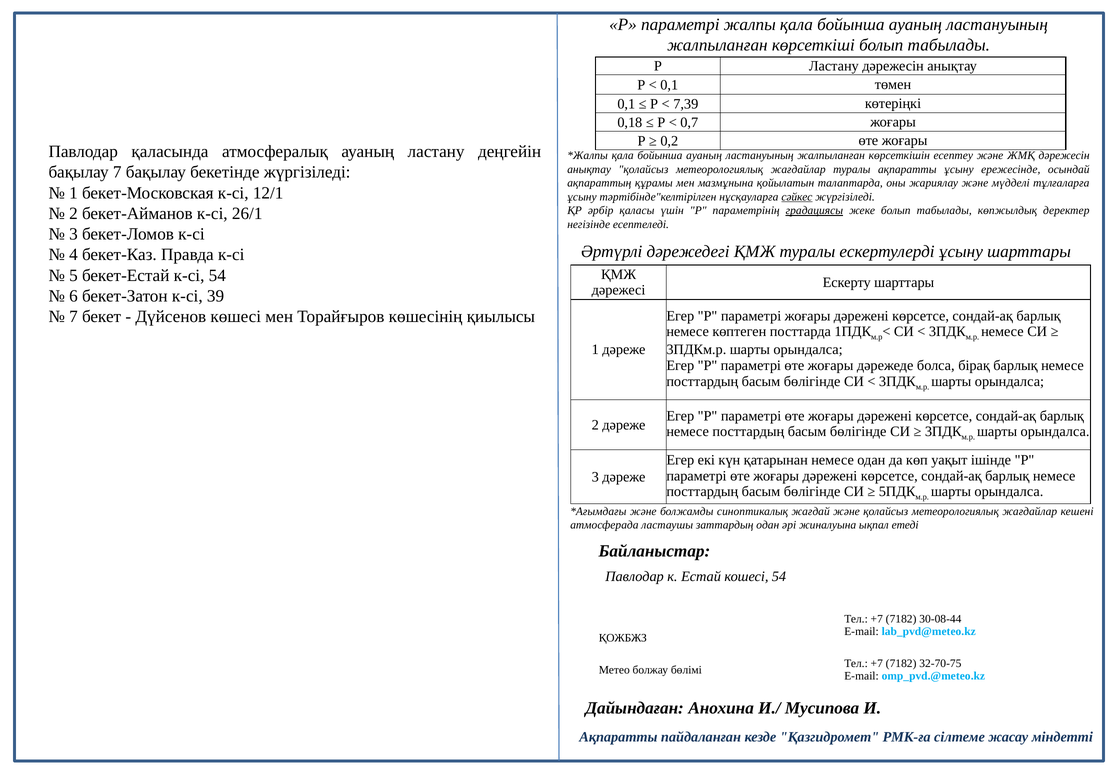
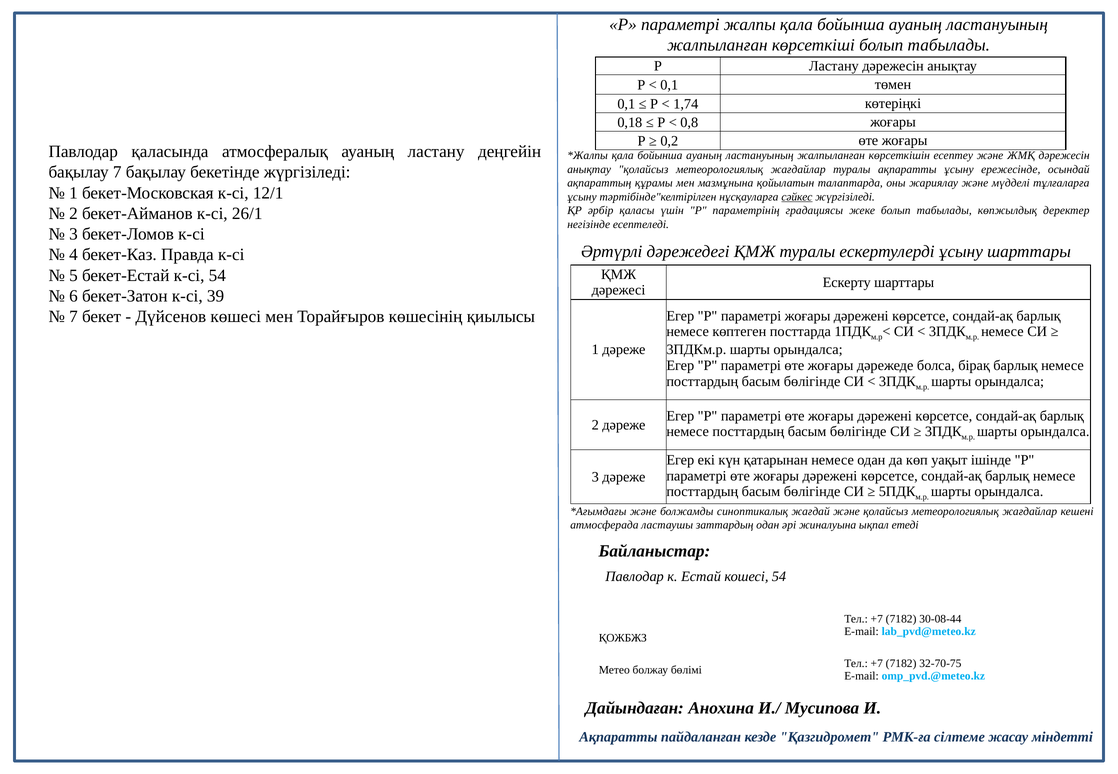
7,39: 7,39 -> 1,74
0,7: 0,7 -> 0,8
градациясы underline: present -> none
